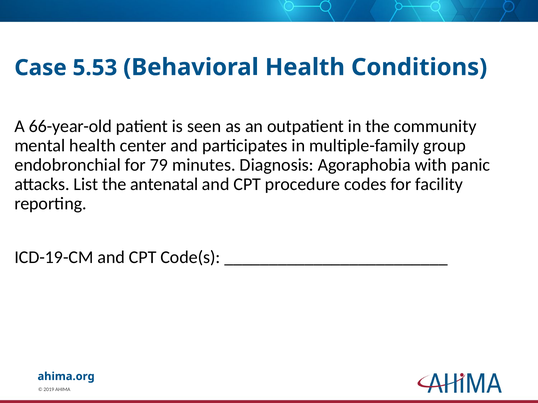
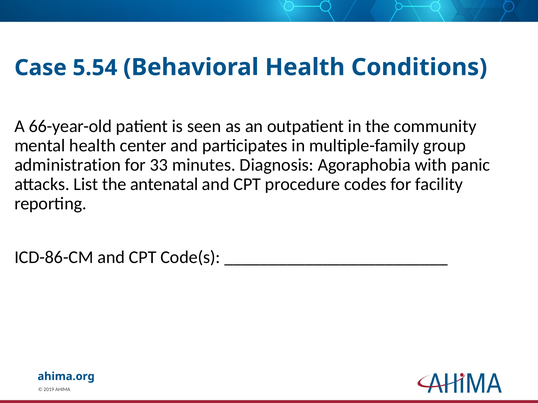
5.53: 5.53 -> 5.54
endobronchial: endobronchial -> administration
79: 79 -> 33
ICD-19-CM: ICD-19-CM -> ICD-86-CM
